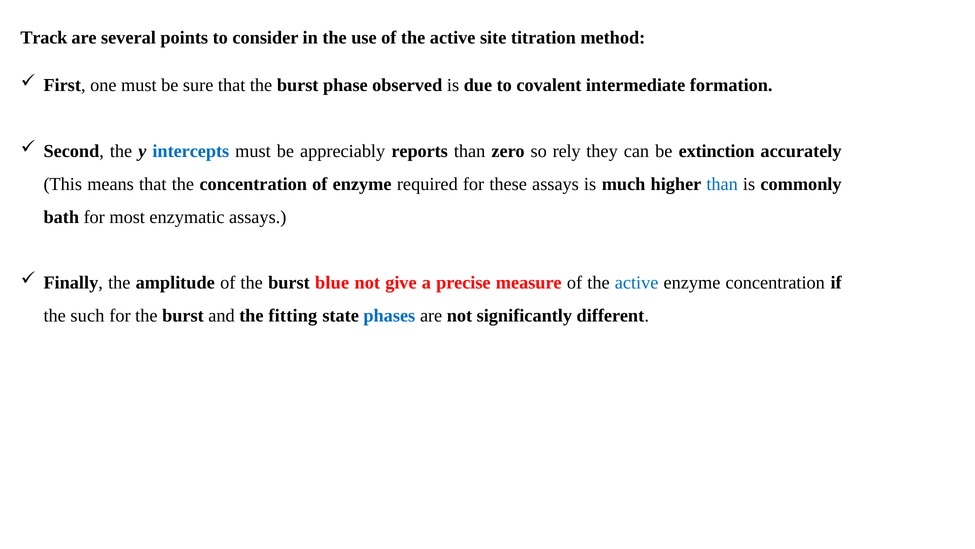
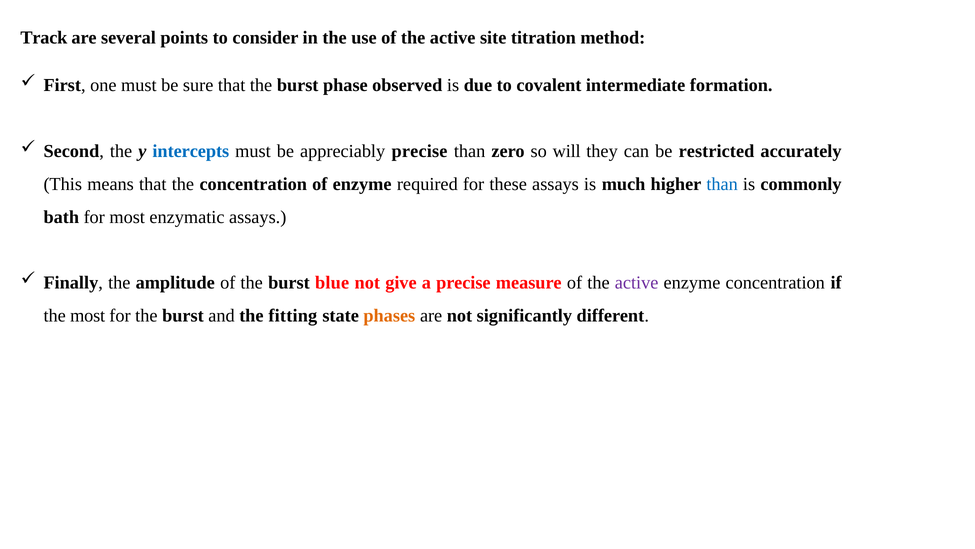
appreciably reports: reports -> precise
rely: rely -> will
extinction: extinction -> restricted
active at (637, 283) colour: blue -> purple
the such: such -> most
phases colour: blue -> orange
